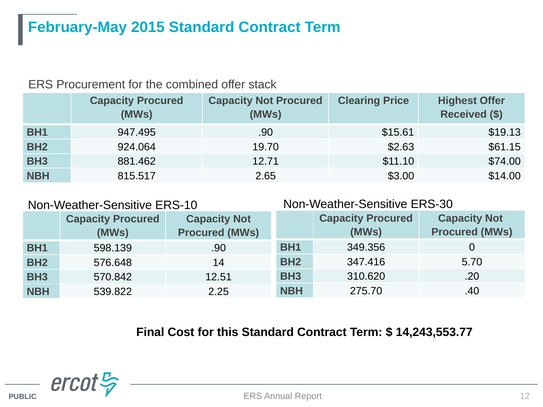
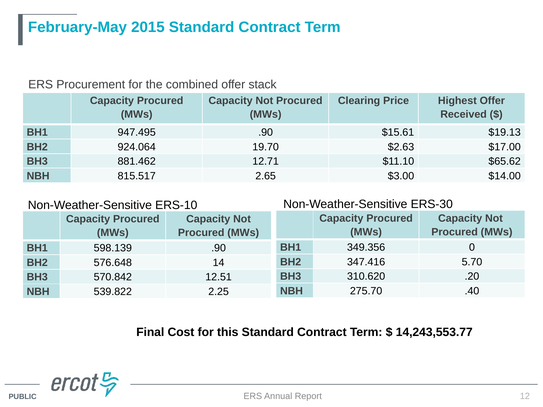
$61.15: $61.15 -> $17.00
$74.00: $74.00 -> $65.62
